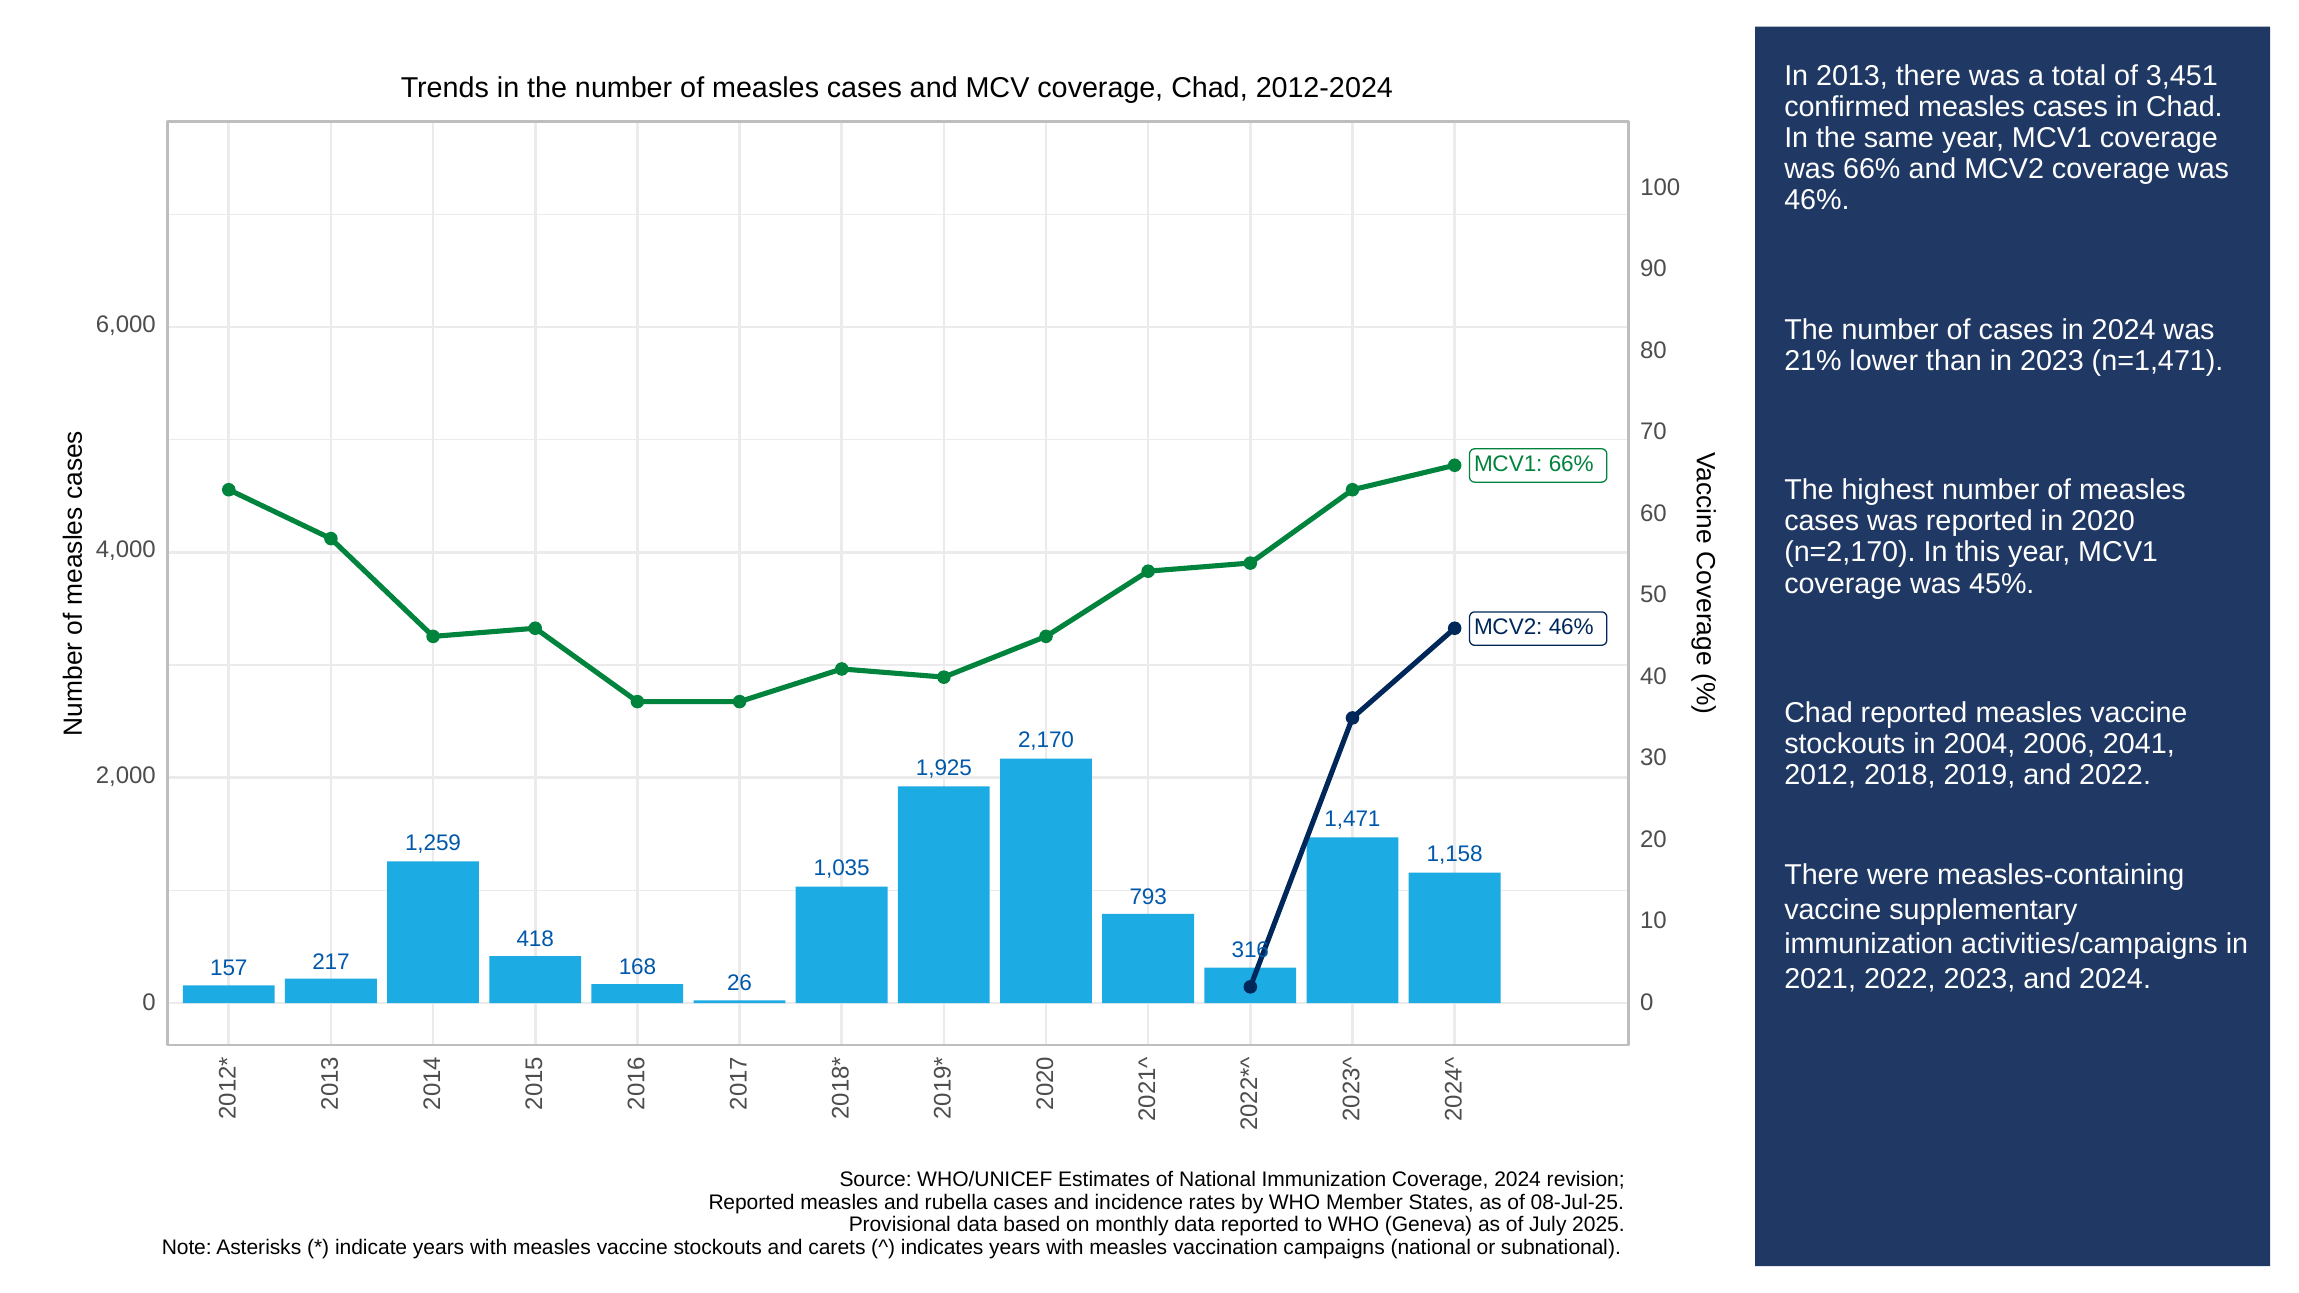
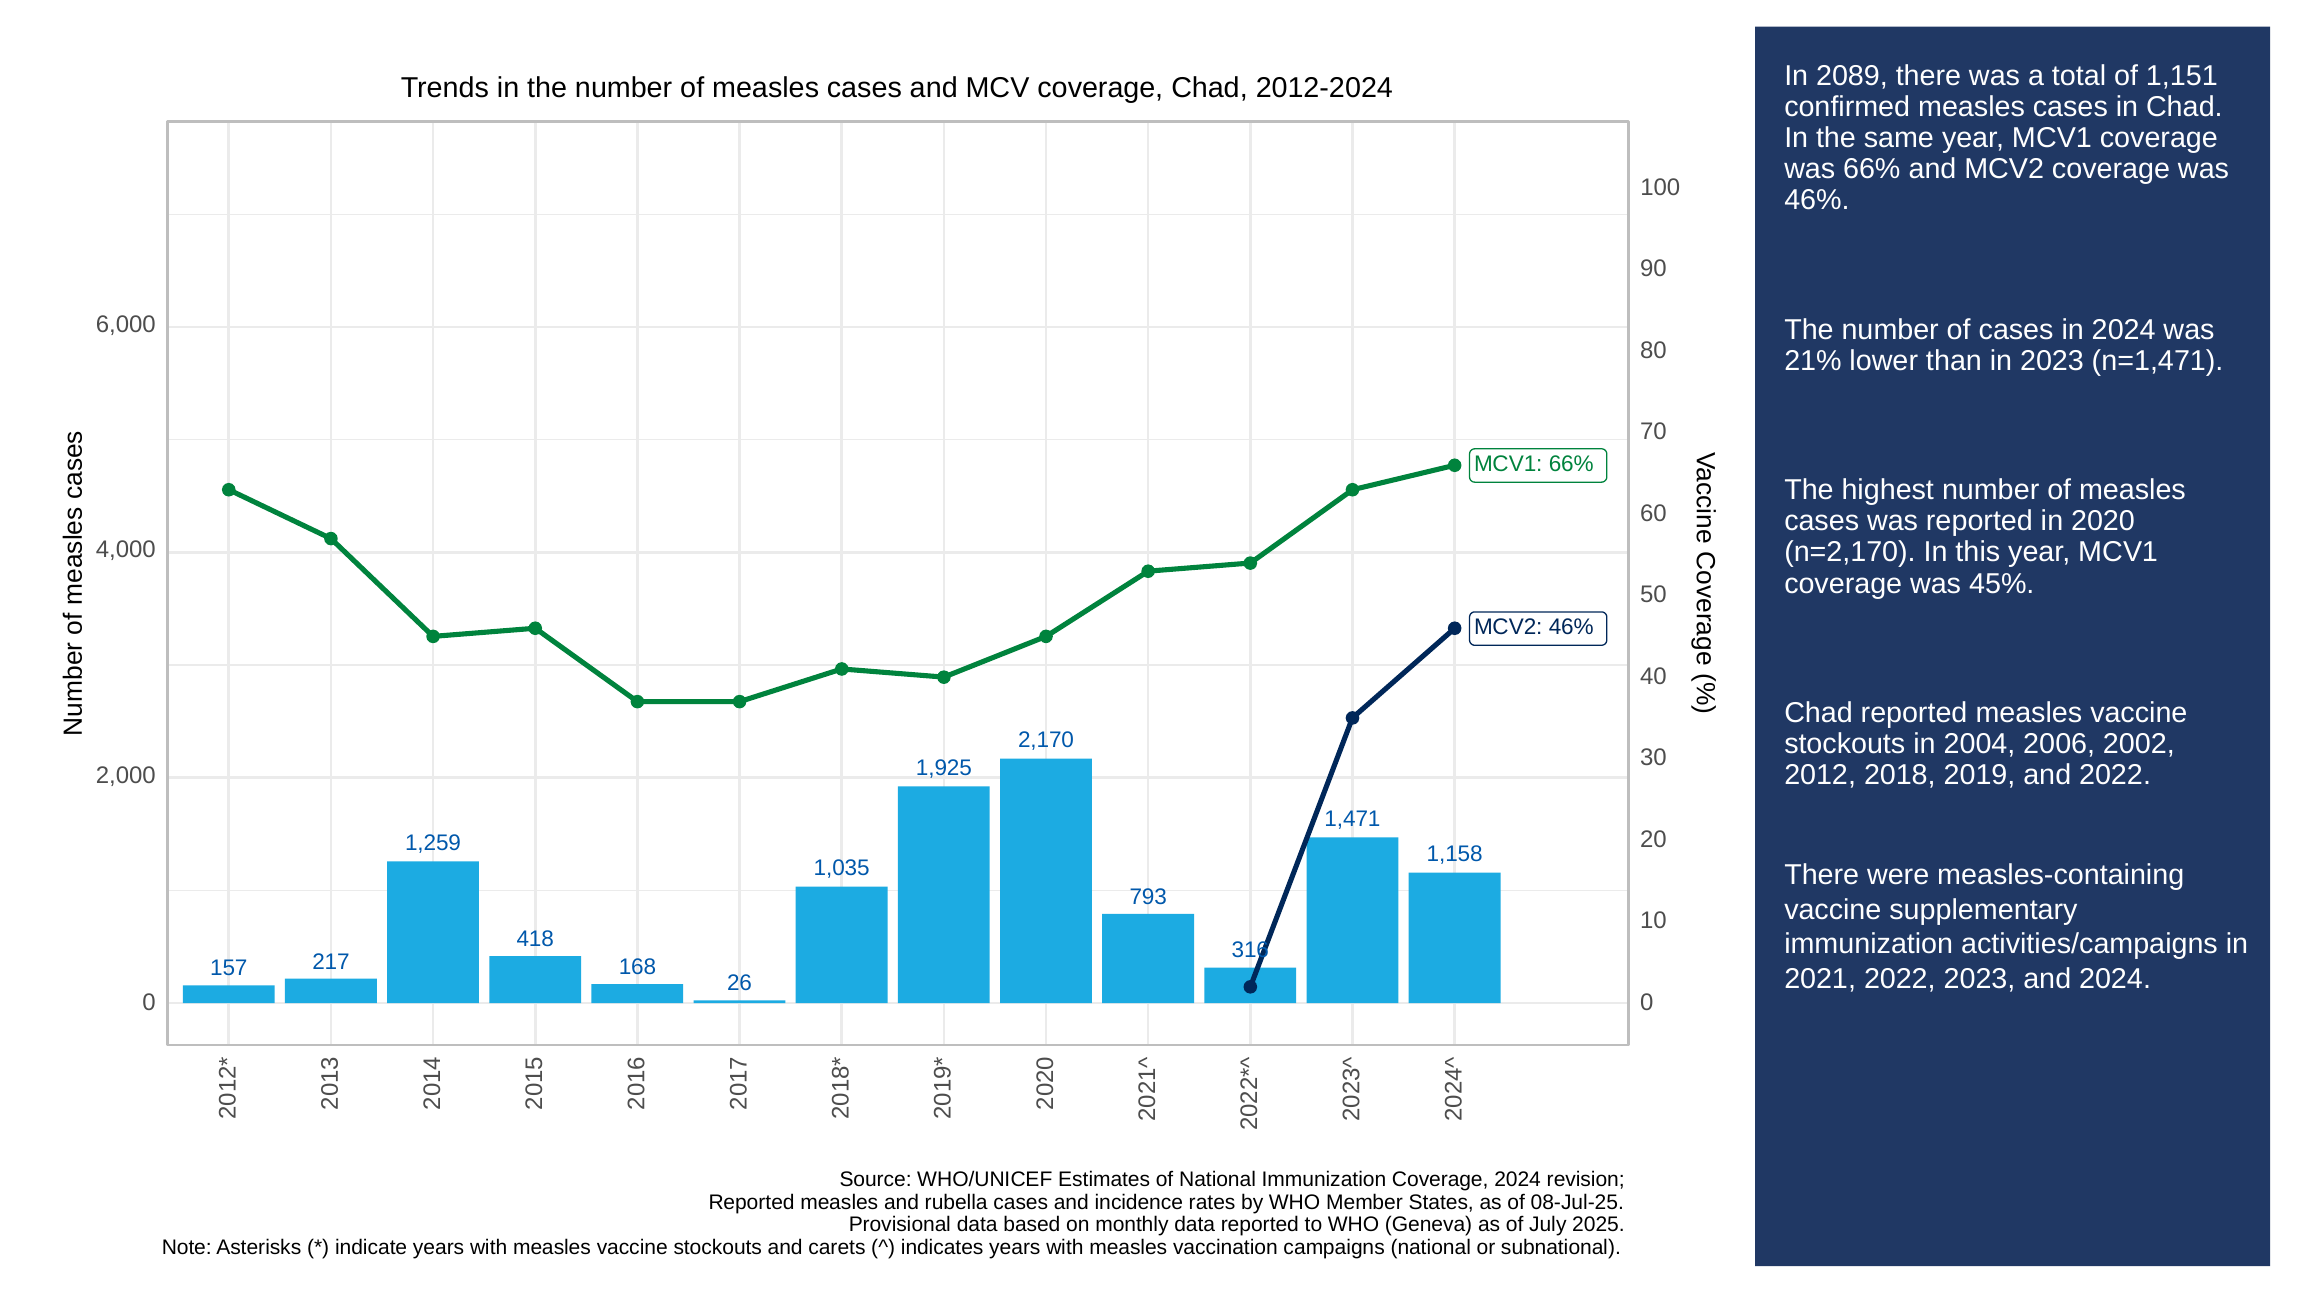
2013: 2013 -> 2089
3,451: 3,451 -> 1,151
2041: 2041 -> 2002
